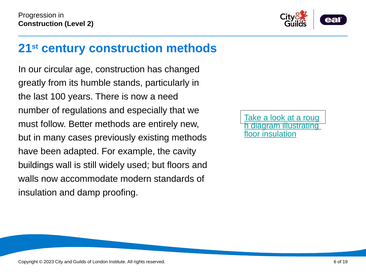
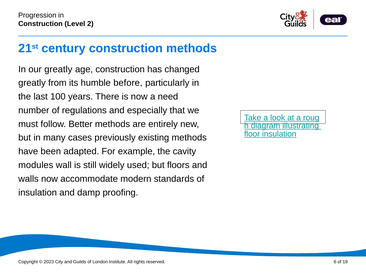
our circular: circular -> greatly
stands: stands -> before
buildings: buildings -> modules
